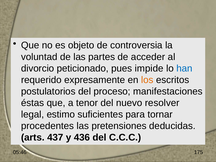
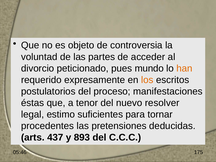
impide: impide -> mundo
han colour: blue -> orange
436: 436 -> 893
